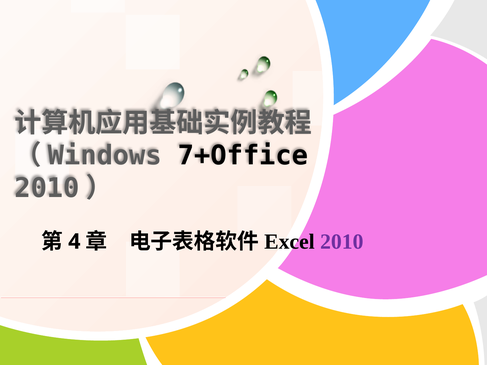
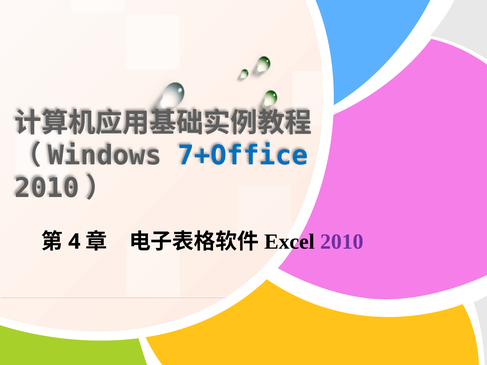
7+Office colour: black -> blue
